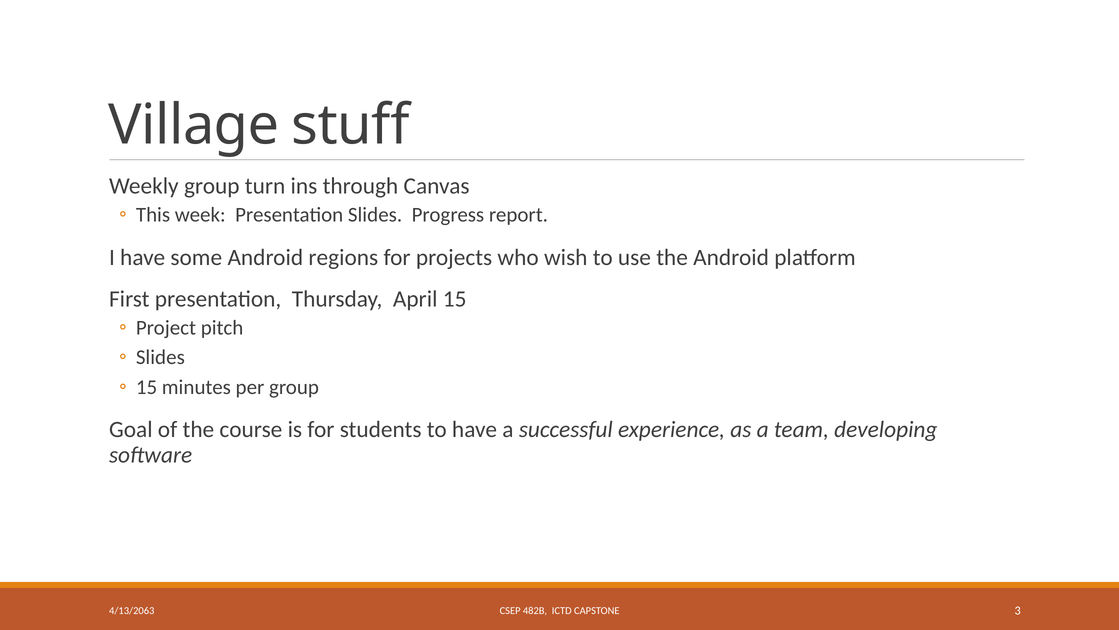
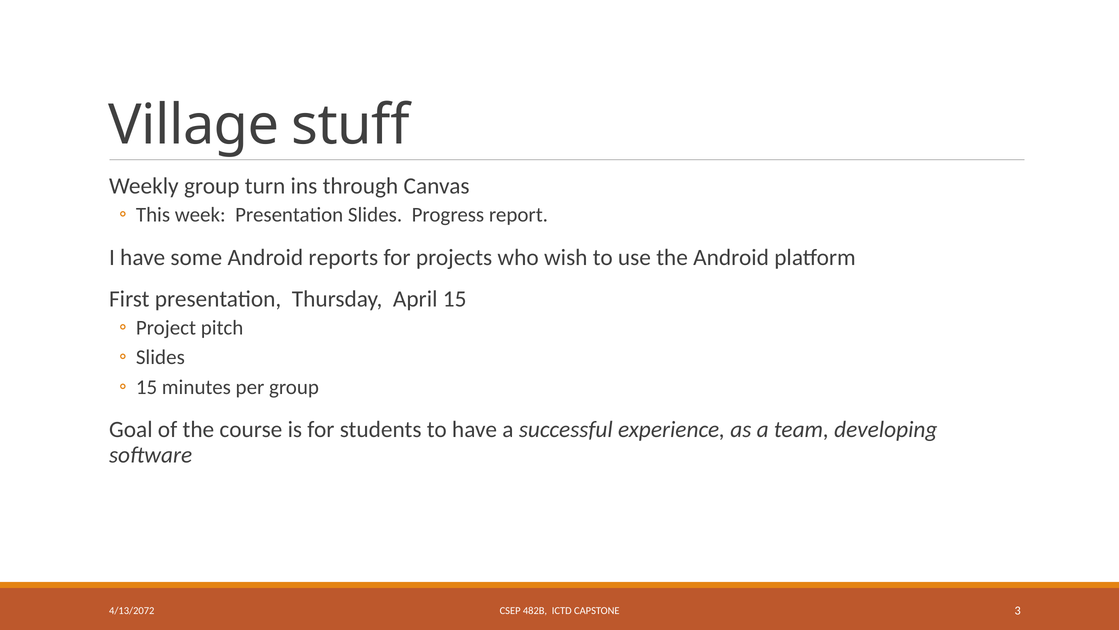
regions: regions -> reports
4/13/2063: 4/13/2063 -> 4/13/2072
